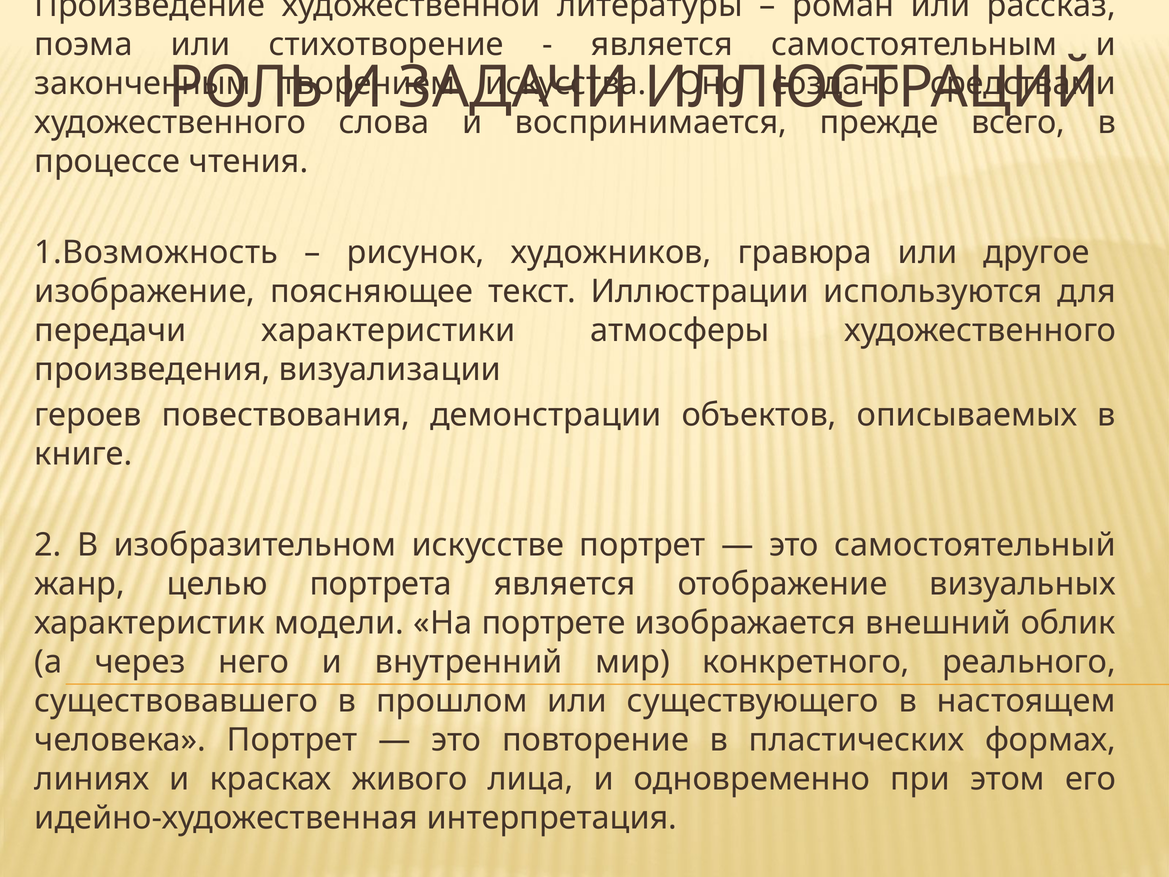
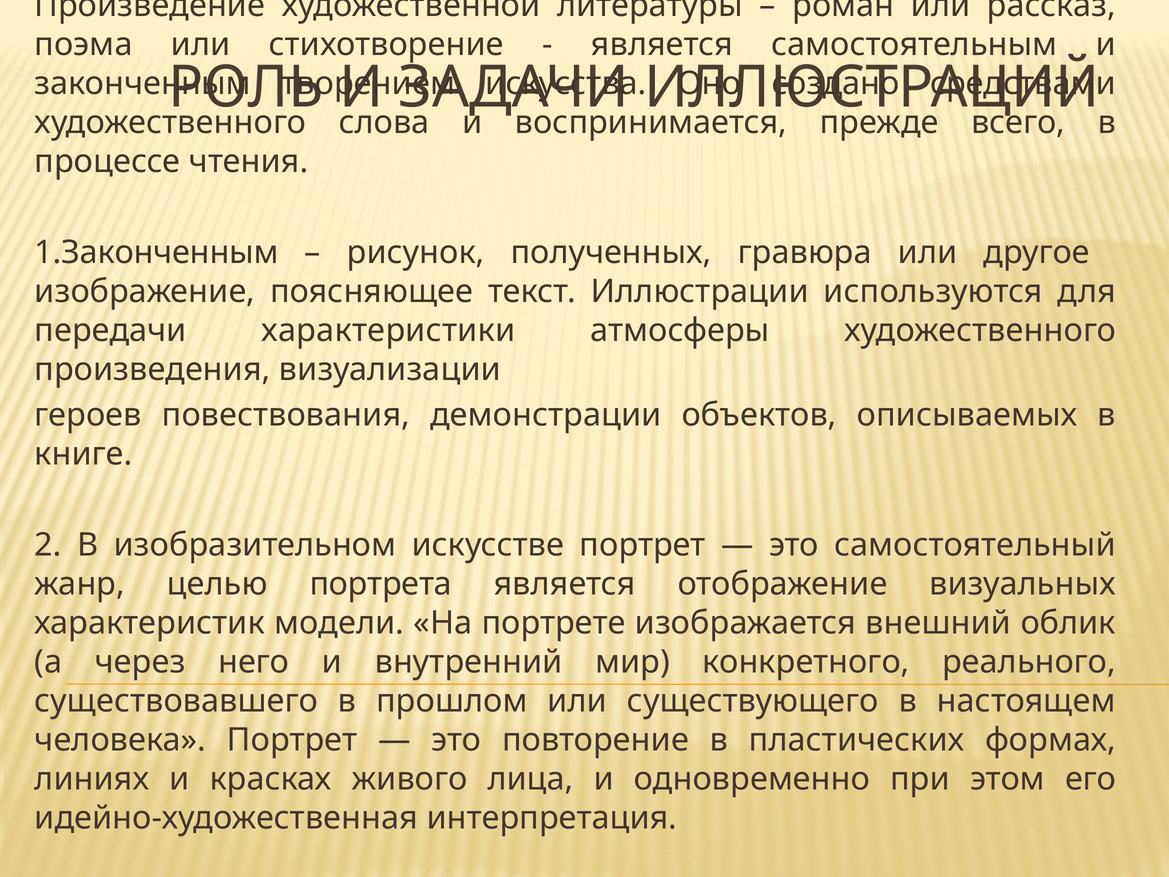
1.Возможность: 1.Возможность -> 1.Законченным
художников: художников -> полученных
